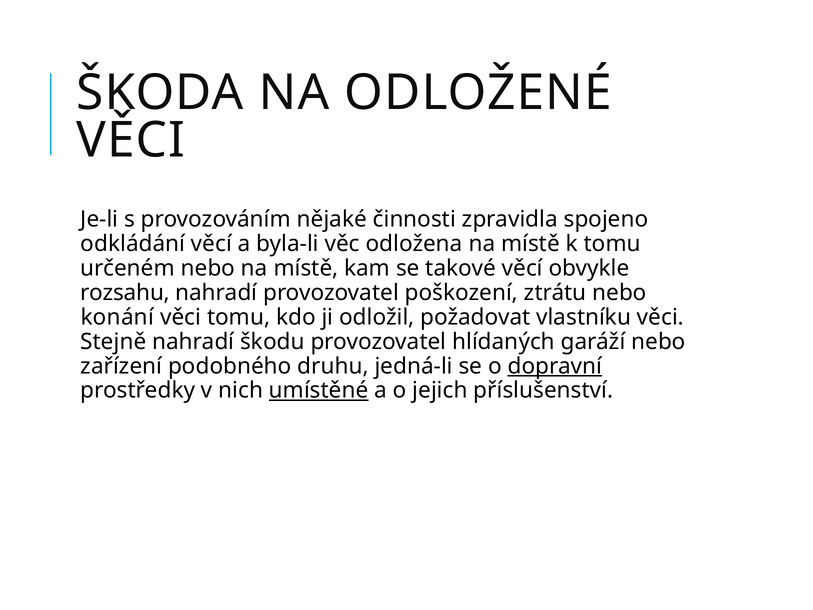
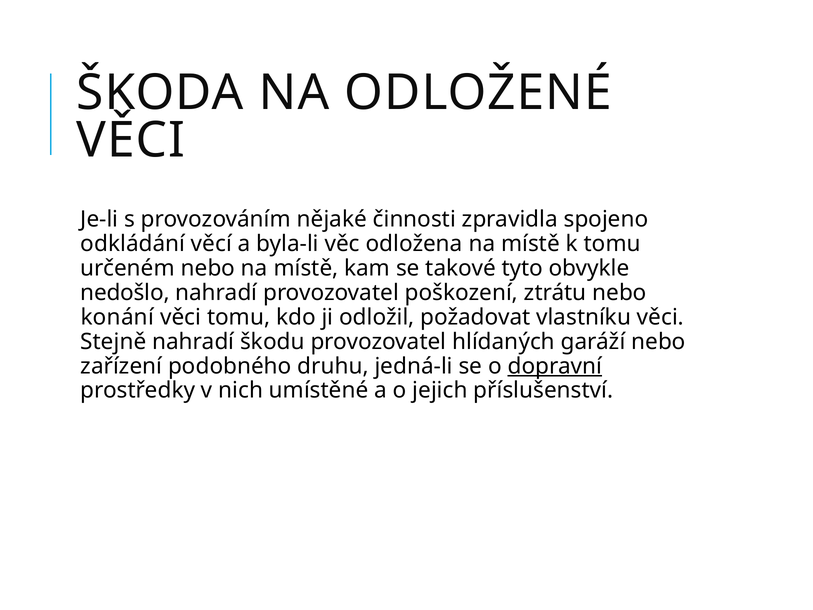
takové věcí: věcí -> tyto
rozsahu: rozsahu -> nedošlo
umístěné underline: present -> none
